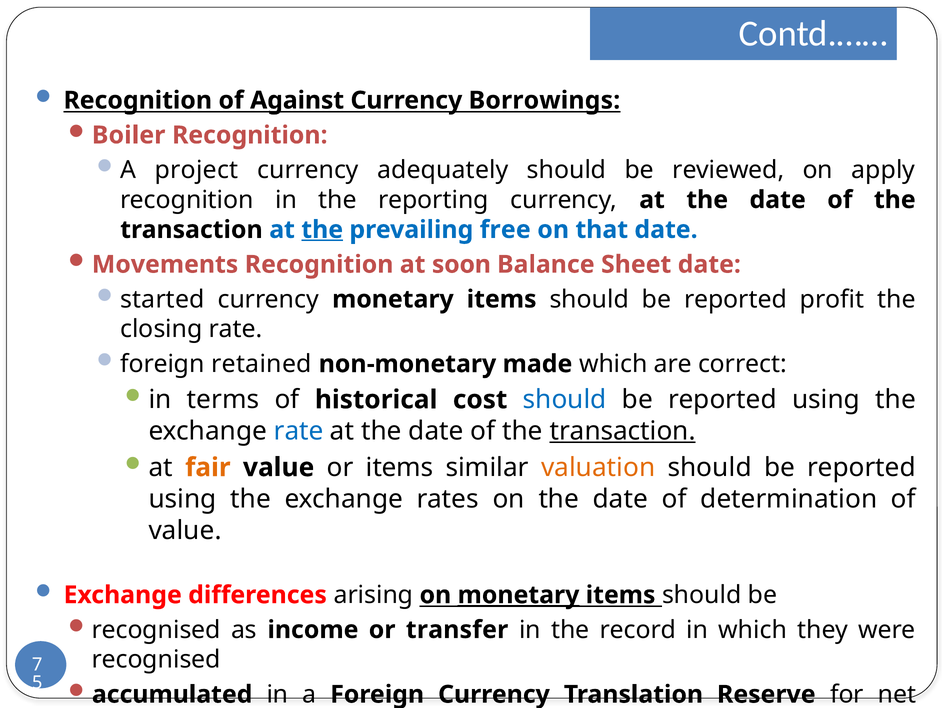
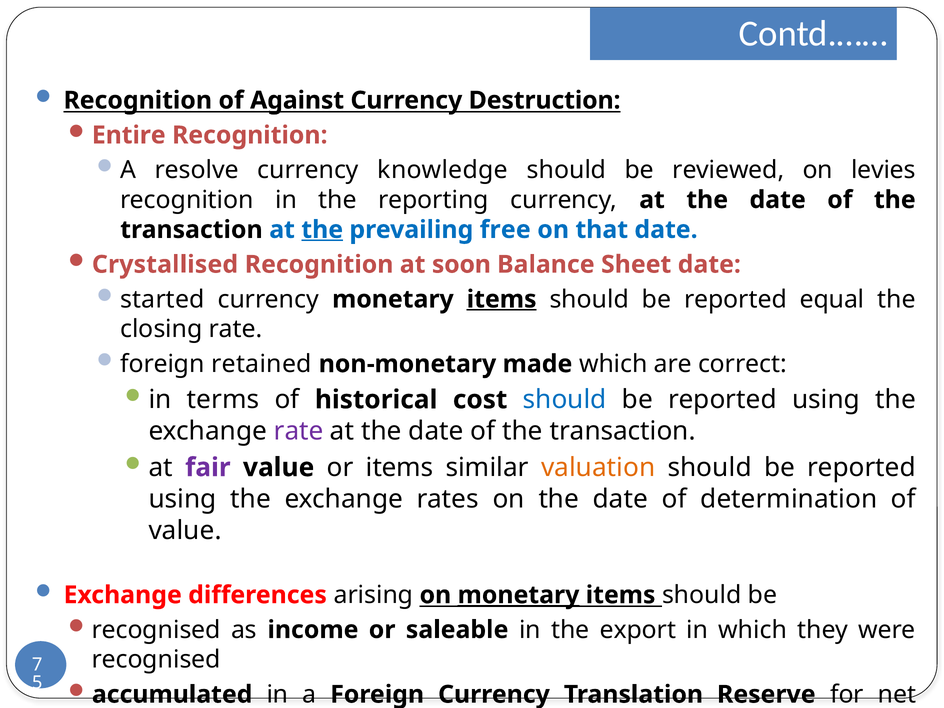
Borrowings: Borrowings -> Destruction
Boiler: Boiler -> Entire
project: project -> resolve
adequately: adequately -> knowledge
apply: apply -> levies
Movements: Movements -> Crystallised
items at (502, 299) underline: none -> present
profit: profit -> equal
rate at (299, 431) colour: blue -> purple
transaction at (623, 431) underline: present -> none
fair colour: orange -> purple
transfer: transfer -> saleable
record: record -> export
